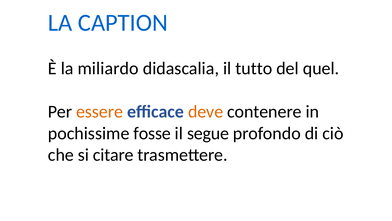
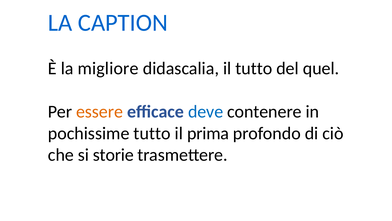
miliardo: miliardo -> migliore
deve colour: orange -> blue
pochissime fosse: fosse -> tutto
segue: segue -> prima
citare: citare -> storie
